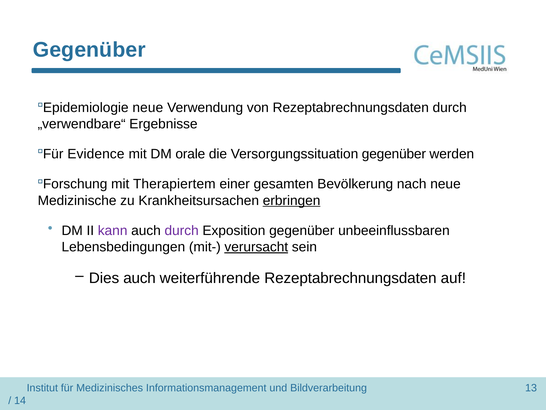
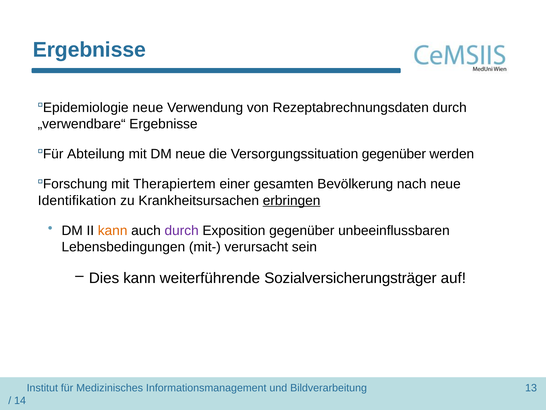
Gegenüber at (89, 50): Gegenüber -> Ergebnisse
Evidence: Evidence -> Abteilung
DM orale: orale -> neue
Medizinische: Medizinische -> Identifikation
kann at (113, 230) colour: purple -> orange
verursacht underline: present -> none
Dies auch: auch -> kann
weiterführende Rezeptabrechnungsdaten: Rezeptabrechnungsdaten -> Sozialversicherungsträger
